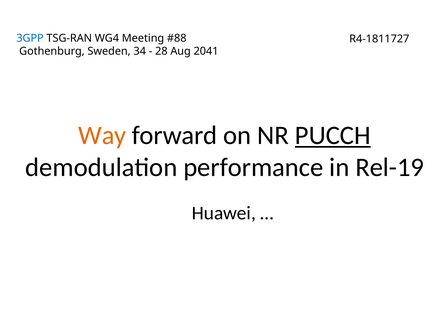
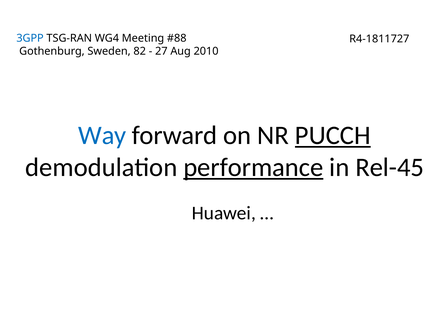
34: 34 -> 82
28: 28 -> 27
2041: 2041 -> 2010
Way colour: orange -> blue
performance underline: none -> present
Rel-19: Rel-19 -> Rel-45
